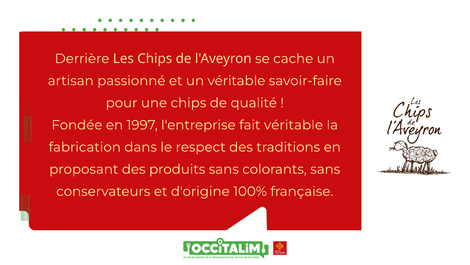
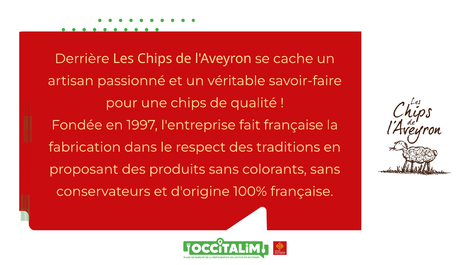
fait véritable: véritable -> française
